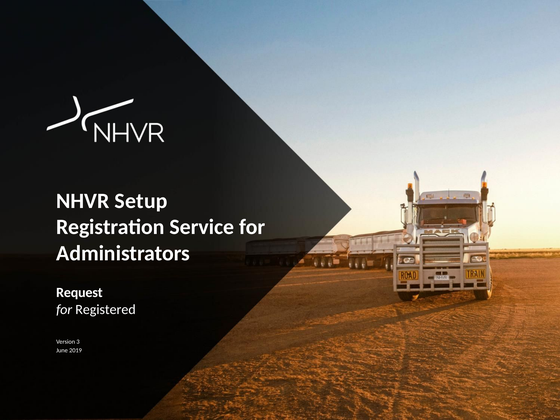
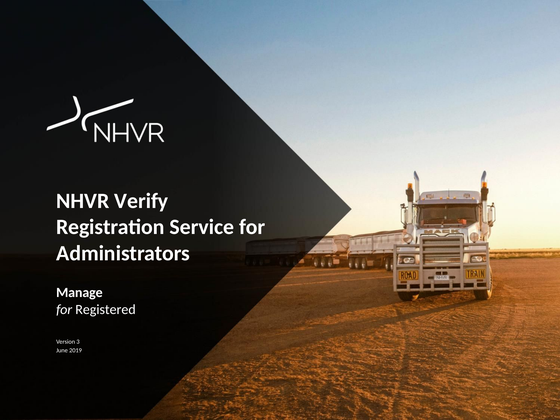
Setup: Setup -> Verify
Request: Request -> Manage
